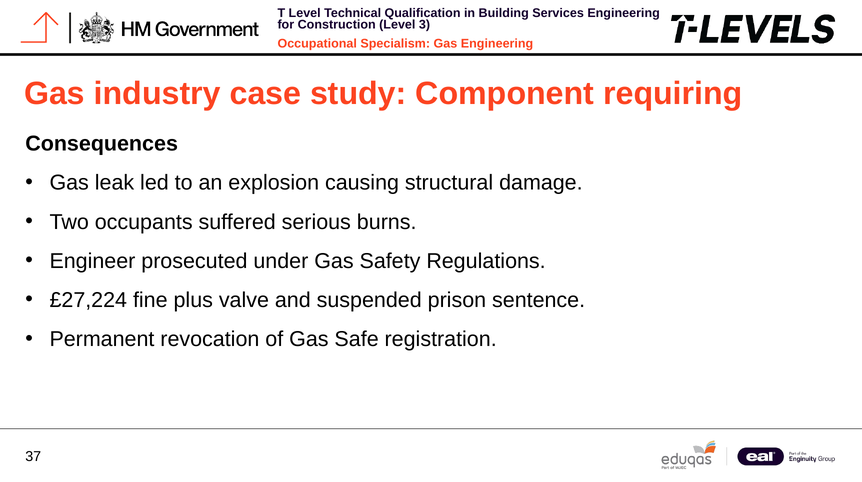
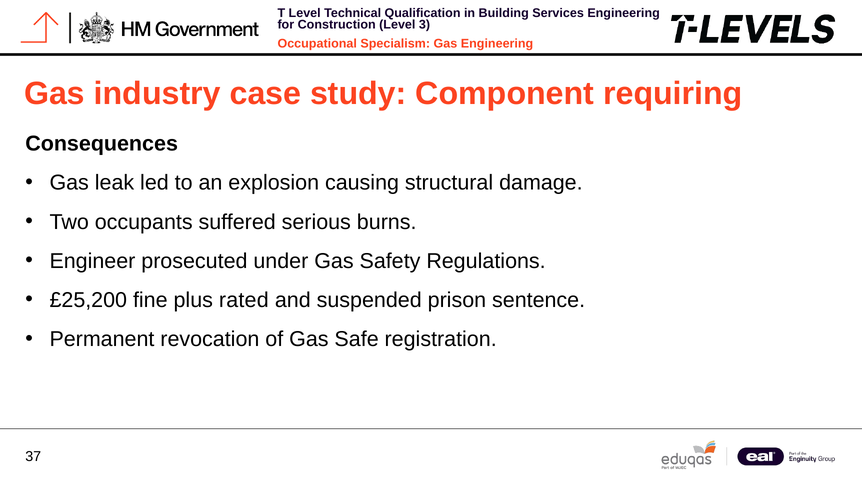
£27,224: £27,224 -> £25,200
valve: valve -> rated
